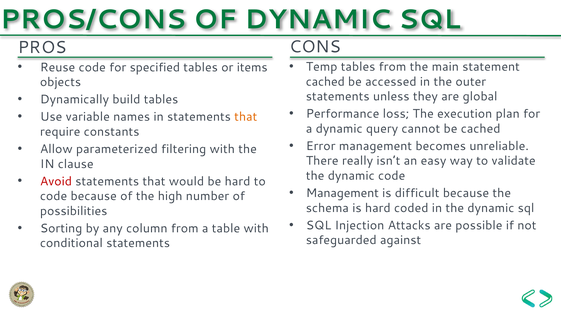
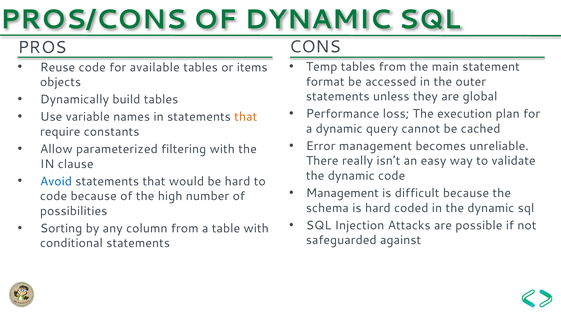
specified: specified -> available
cached at (325, 81): cached -> format
Avoid colour: red -> blue
